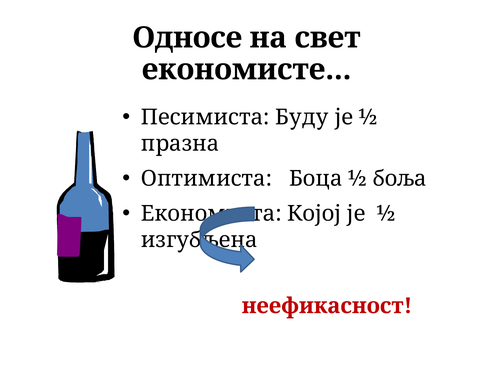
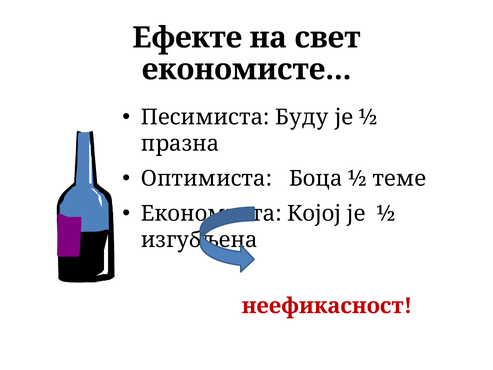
Односе: Односе -> Ефекте
боља: боља -> теме
